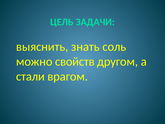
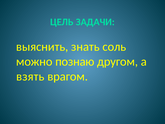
свойств: свойств -> познаю
стали: стали -> взять
